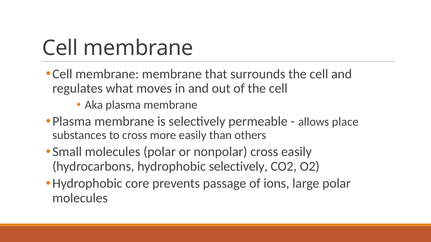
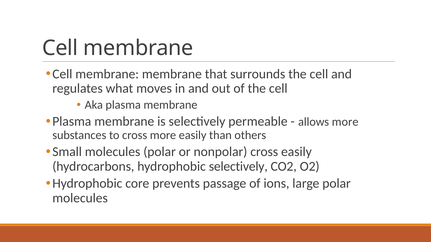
allows place: place -> more
